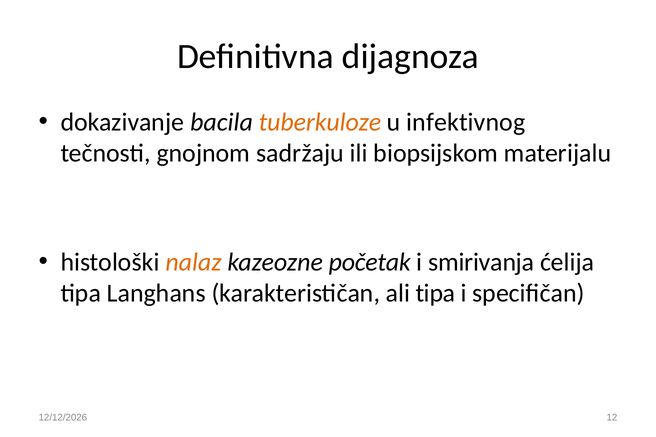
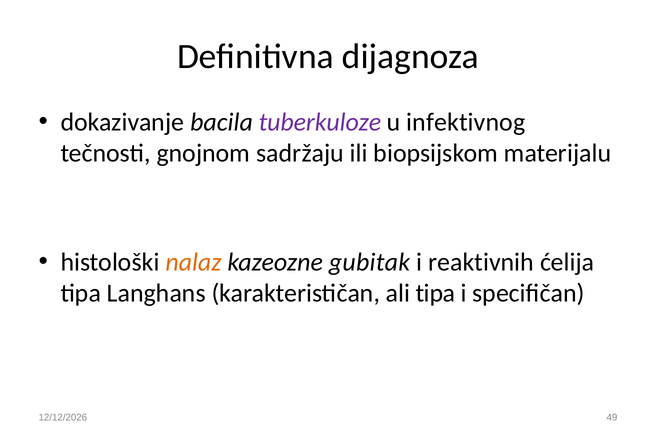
tuberkuloze colour: orange -> purple
početak: početak -> gubitak
smirivanja: smirivanja -> reaktivnih
12: 12 -> 49
